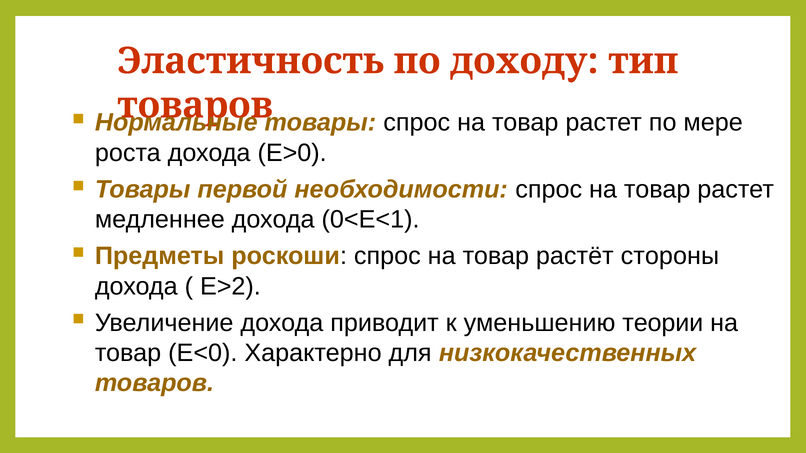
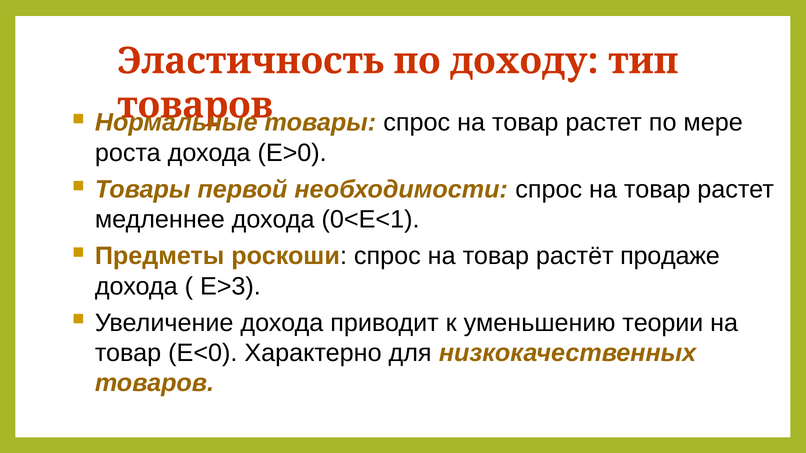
стороны: стороны -> продаже
E>2: E>2 -> E>3
